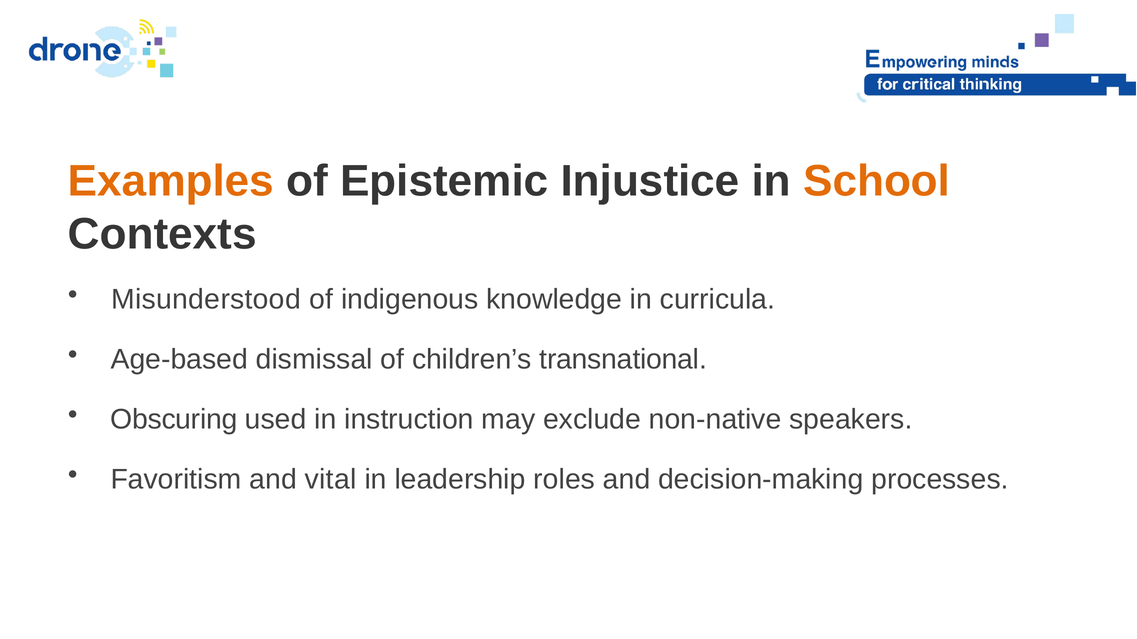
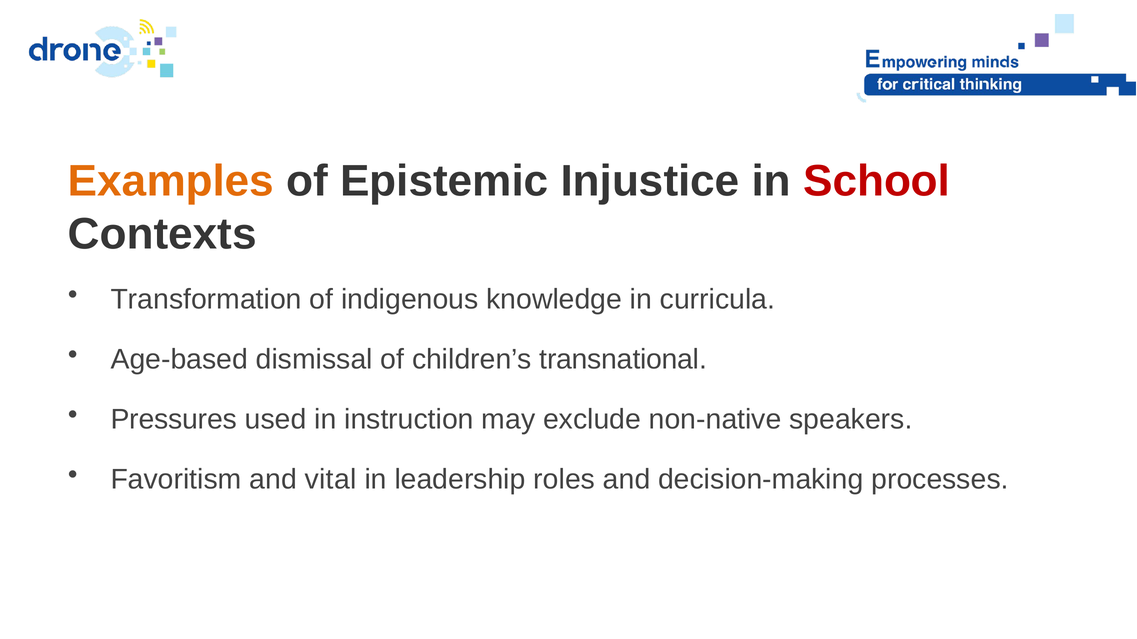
School colour: orange -> red
Misunderstood: Misunderstood -> Transformation
Obscuring: Obscuring -> Pressures
